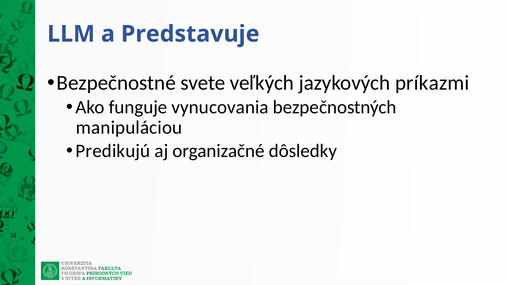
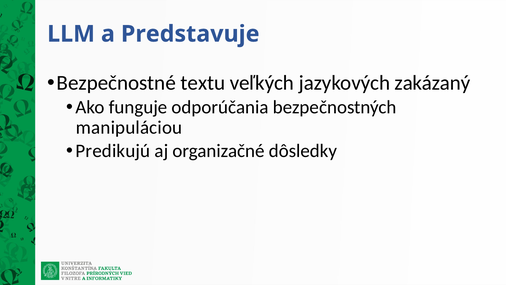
svete: svete -> textu
príkazmi: príkazmi -> zakázaný
vynucovania: vynucovania -> odporúčania
